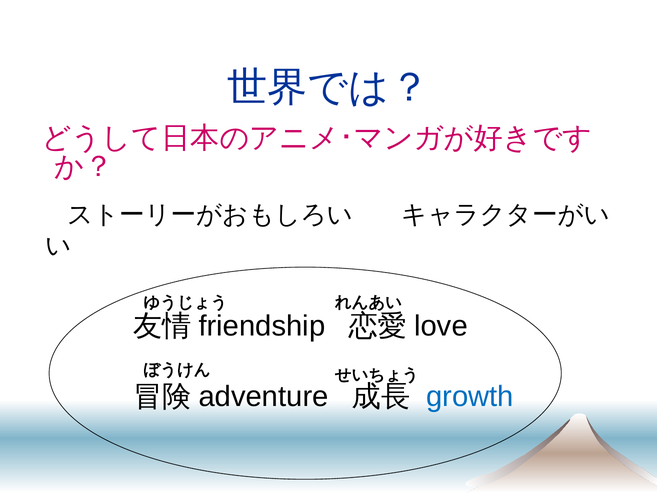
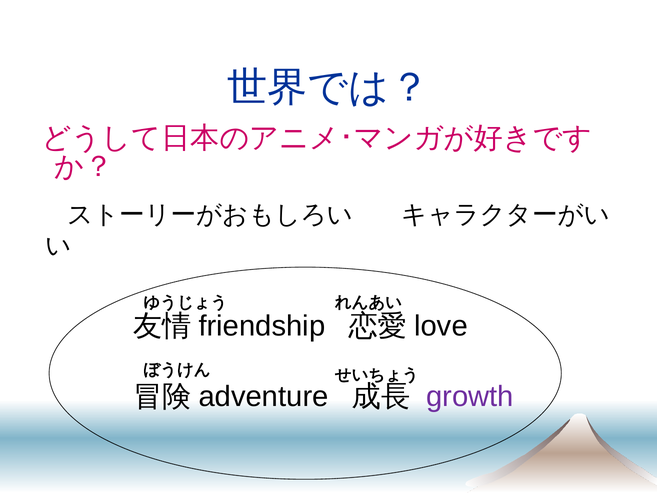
growth colour: blue -> purple
